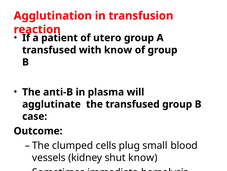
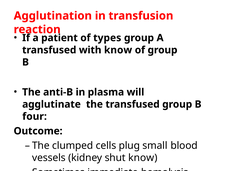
utero: utero -> types
case: case -> four
